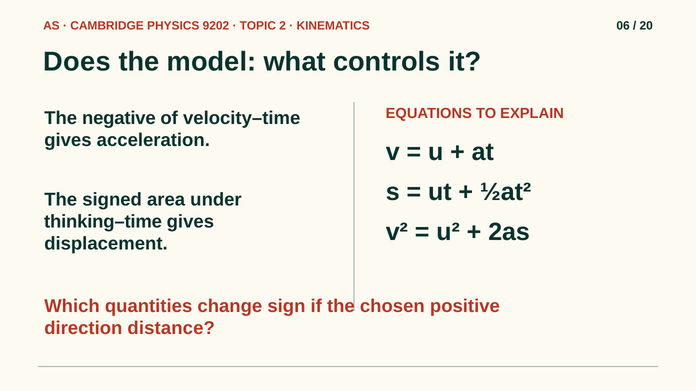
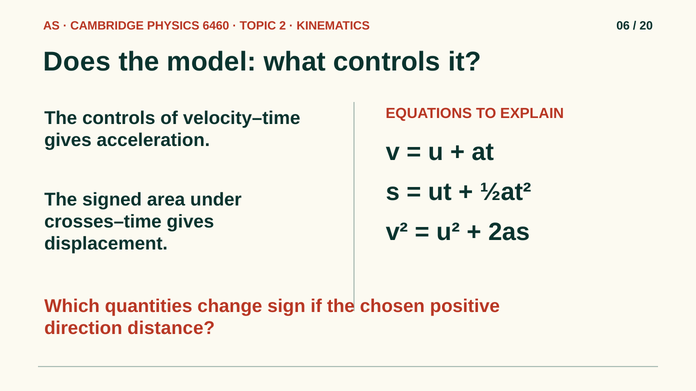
9202: 9202 -> 6460
The negative: negative -> controls
thinking–time: thinking–time -> crosses–time
